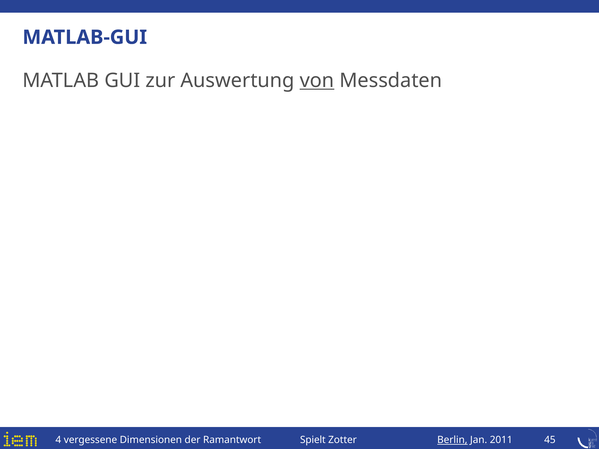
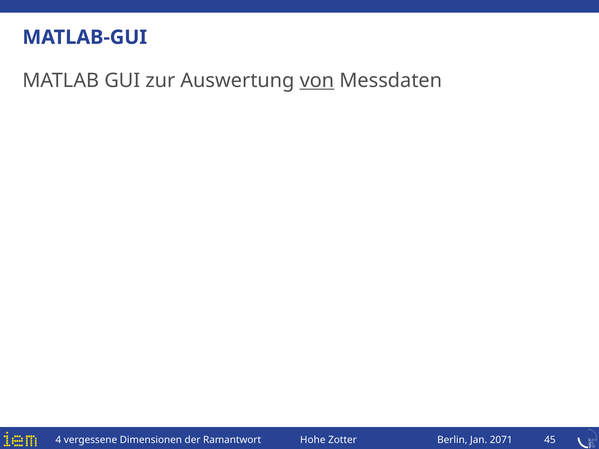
Spielt: Spielt -> Hohe
Berlin underline: present -> none
2011: 2011 -> 2071
